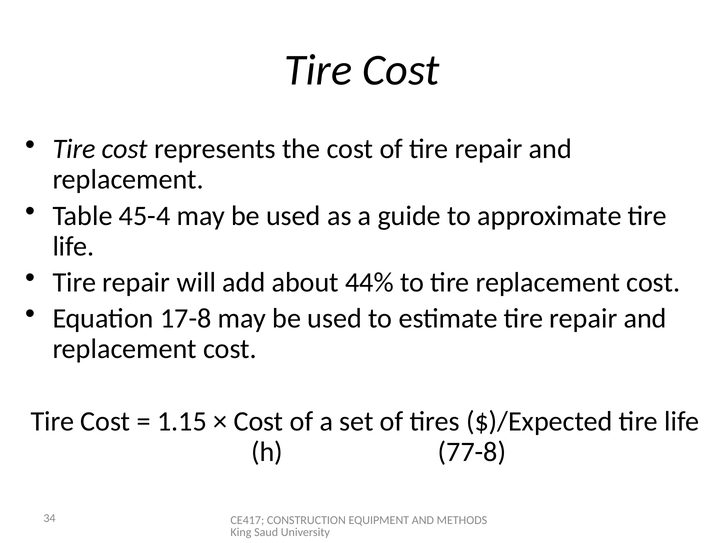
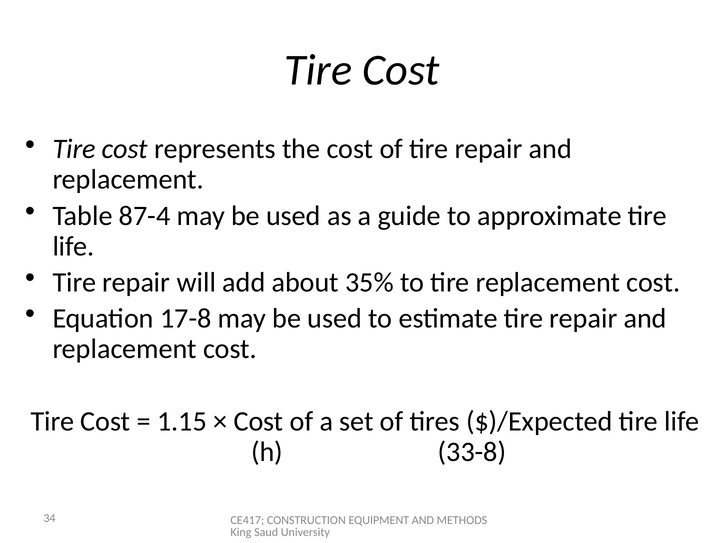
45-4: 45-4 -> 87-4
44%: 44% -> 35%
77-8: 77-8 -> 33-8
